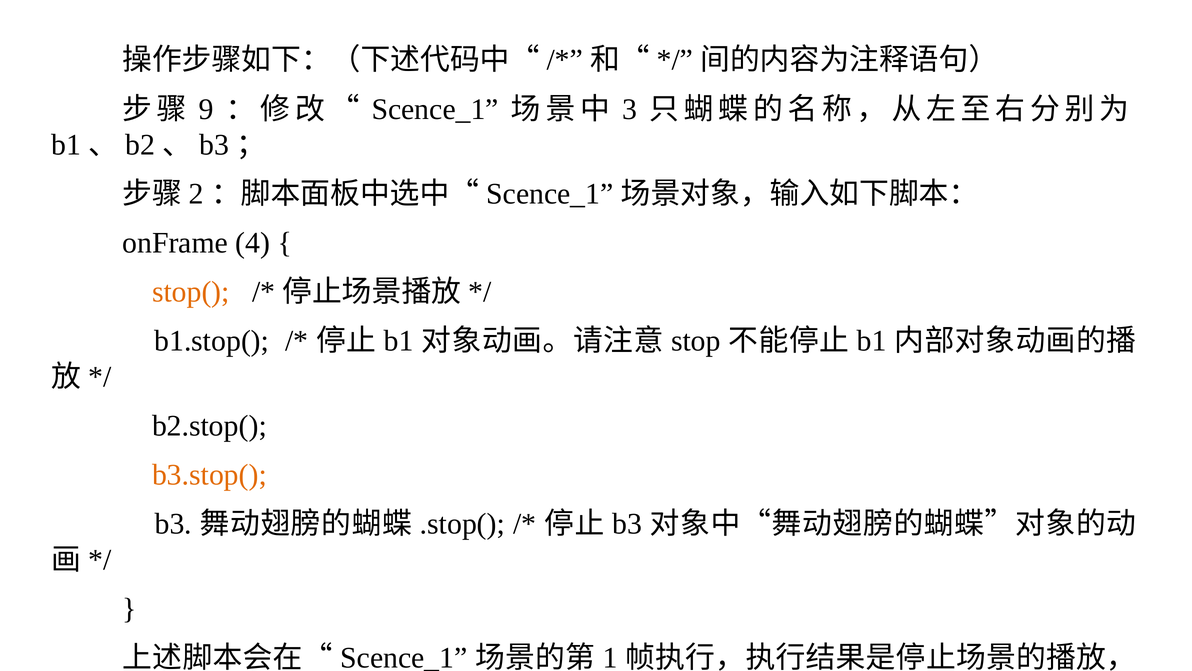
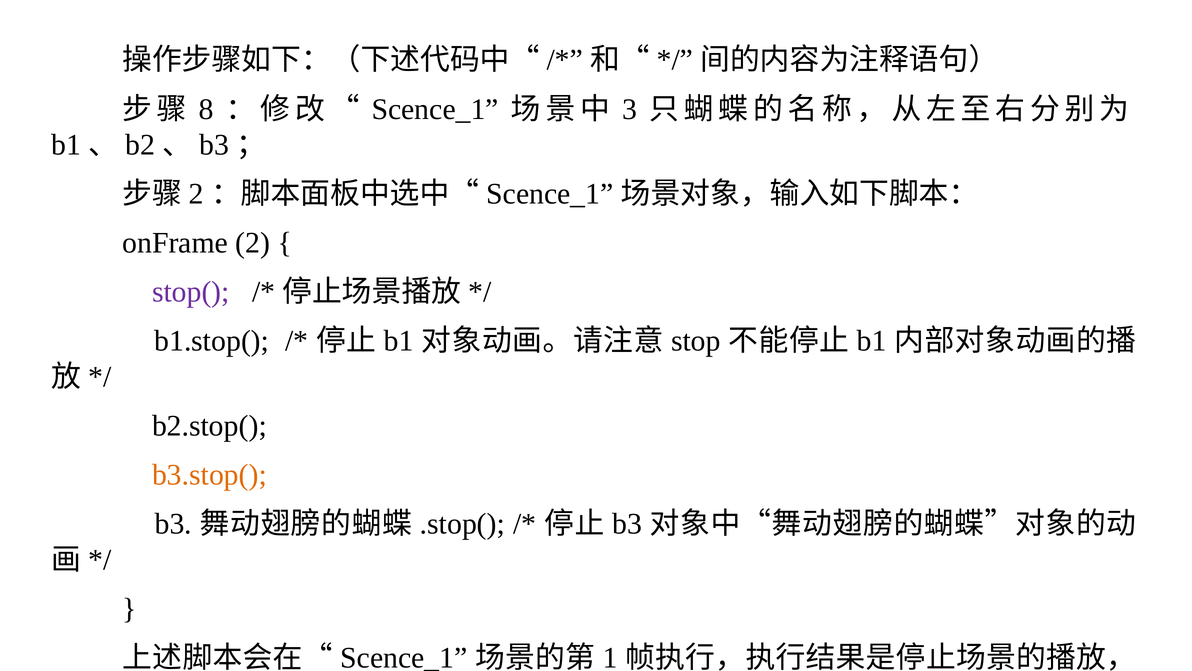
9: 9 -> 8
4: 4 -> 2
stop( colour: orange -> purple
